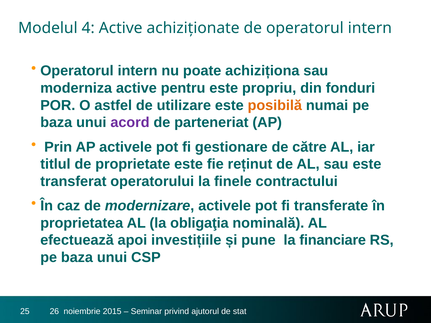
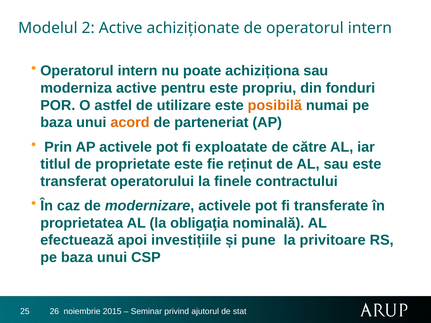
4: 4 -> 2
acord colour: purple -> orange
gestionare: gestionare -> exploatate
financiare: financiare -> privitoare
